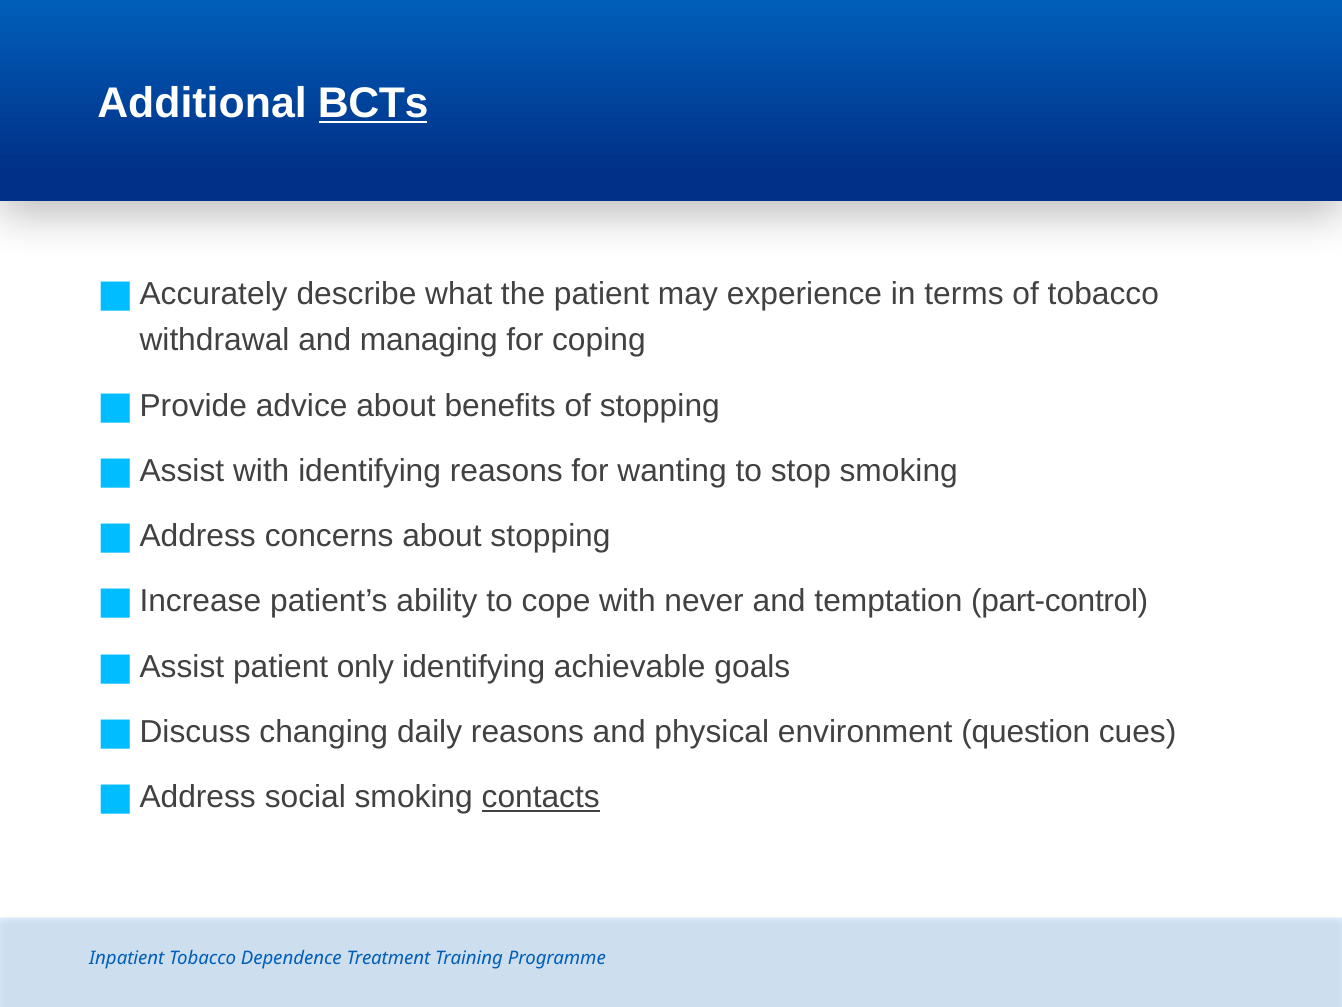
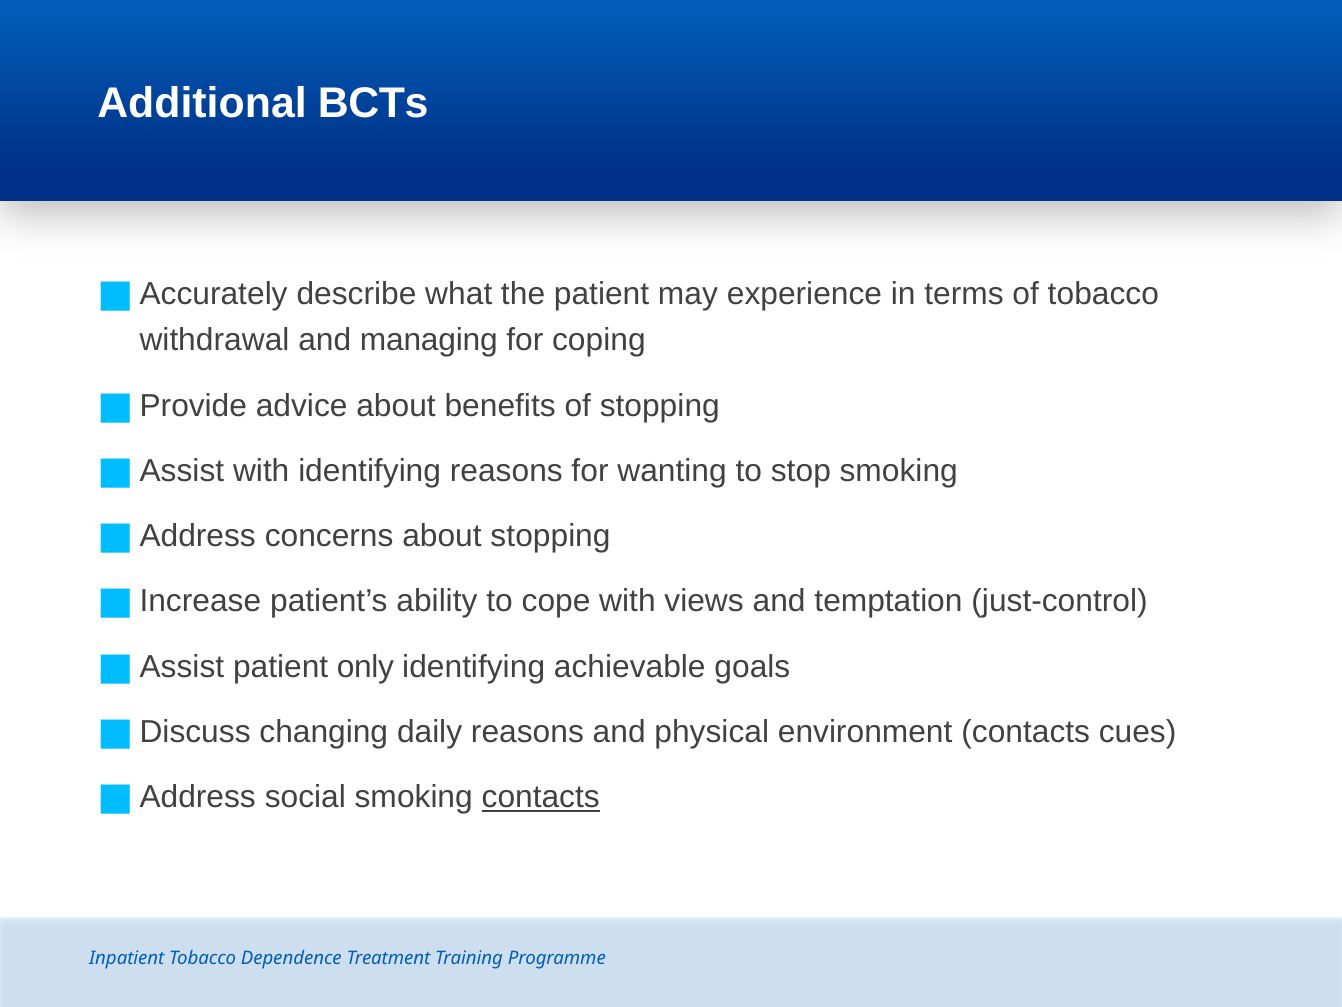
BCTs underline: present -> none
never: never -> views
part-control: part-control -> just-control
environment question: question -> contacts
